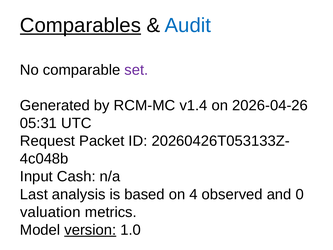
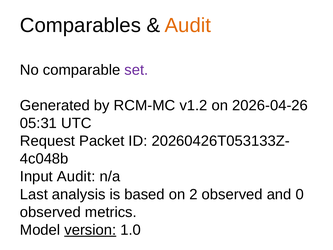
Comparables underline: present -> none
Audit at (188, 25) colour: blue -> orange
v1.4: v1.4 -> v1.2
Input Cash: Cash -> Audit
4: 4 -> 2
valuation at (50, 212): valuation -> observed
